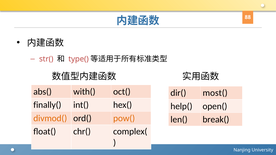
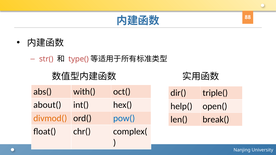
most(: most( -> triple(
finally(: finally( -> about(
pow( colour: orange -> blue
